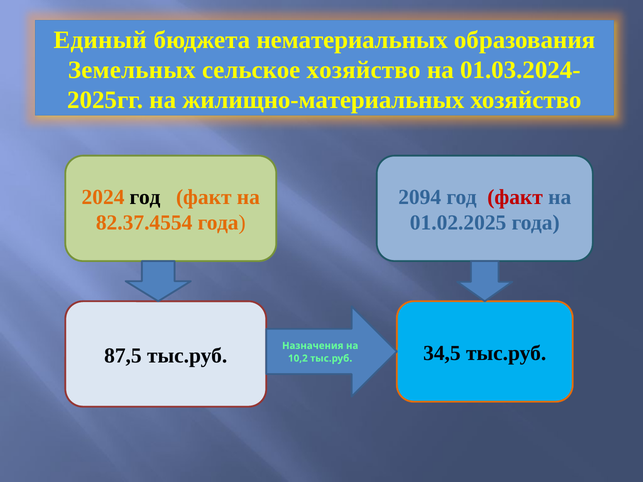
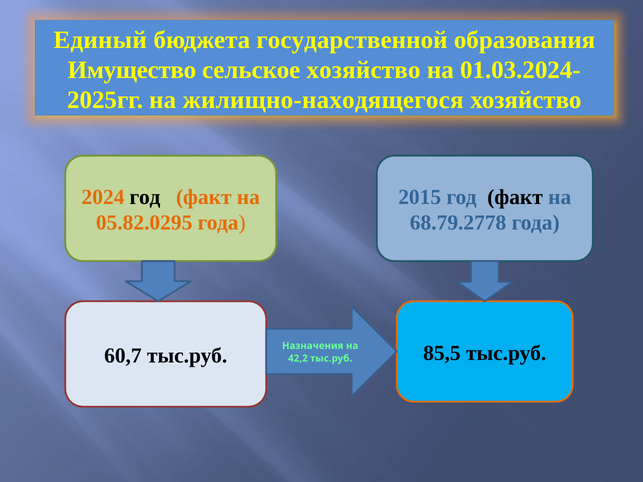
нематериальных: нематериальных -> государственной
Земельных: Земельных -> Имущество
жилищно-материальных: жилищно-материальных -> жилищно-находящегося
2094: 2094 -> 2015
факт at (515, 197) colour: red -> black
82.37.4554: 82.37.4554 -> 05.82.0295
01.02.2025: 01.02.2025 -> 68.79.2778
87,5: 87,5 -> 60,7
34,5: 34,5 -> 85,5
10,2: 10,2 -> 42,2
